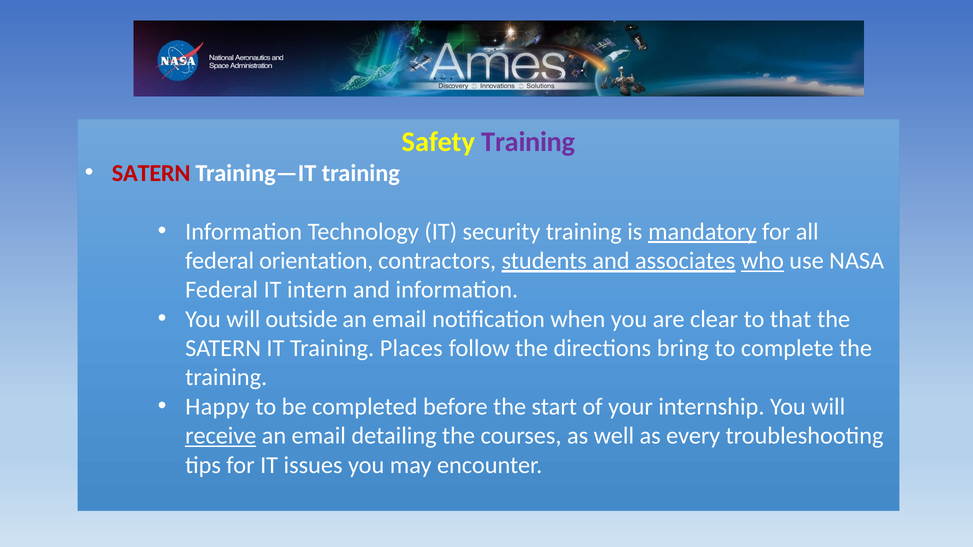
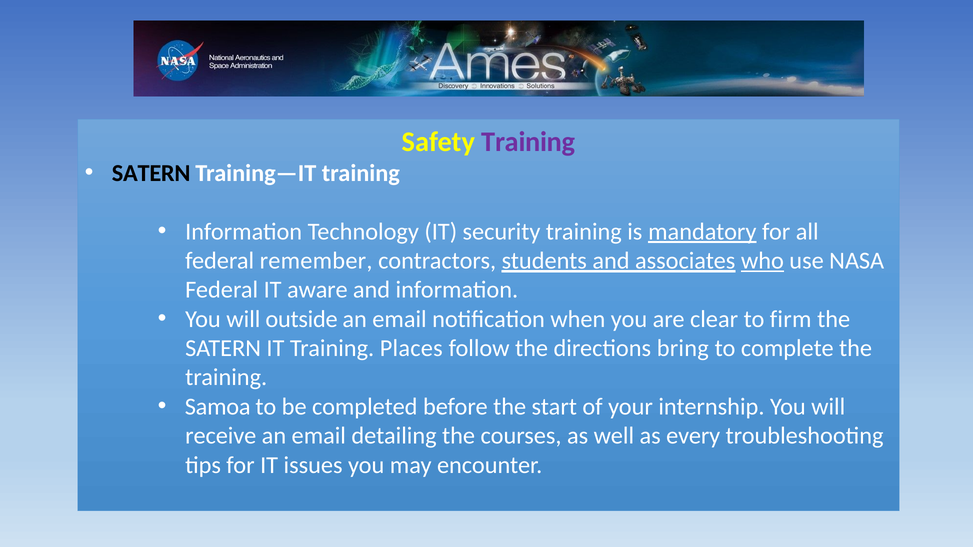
SATERN at (151, 173) colour: red -> black
orientation: orientation -> remember
intern: intern -> aware
that: that -> firm
Happy: Happy -> Samoa
receive underline: present -> none
